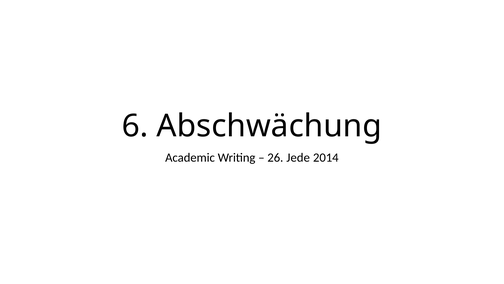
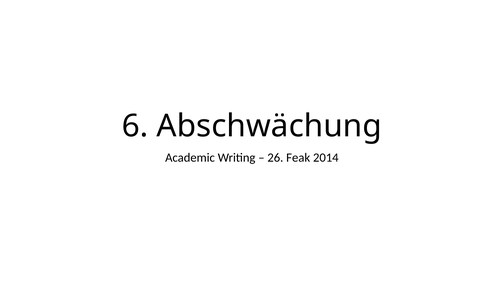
Jede: Jede -> Feak
